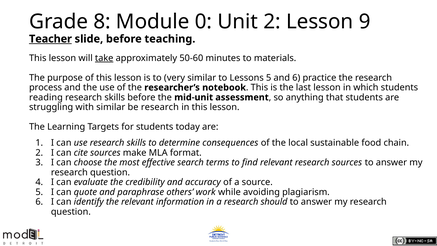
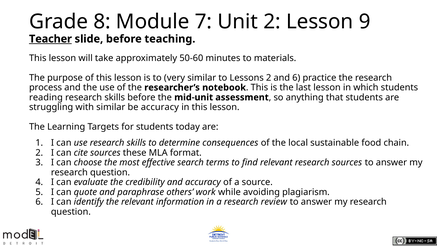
0: 0 -> 7
take underline: present -> none
Lessons 5: 5 -> 2
be research: research -> accuracy
make: make -> these
should: should -> review
